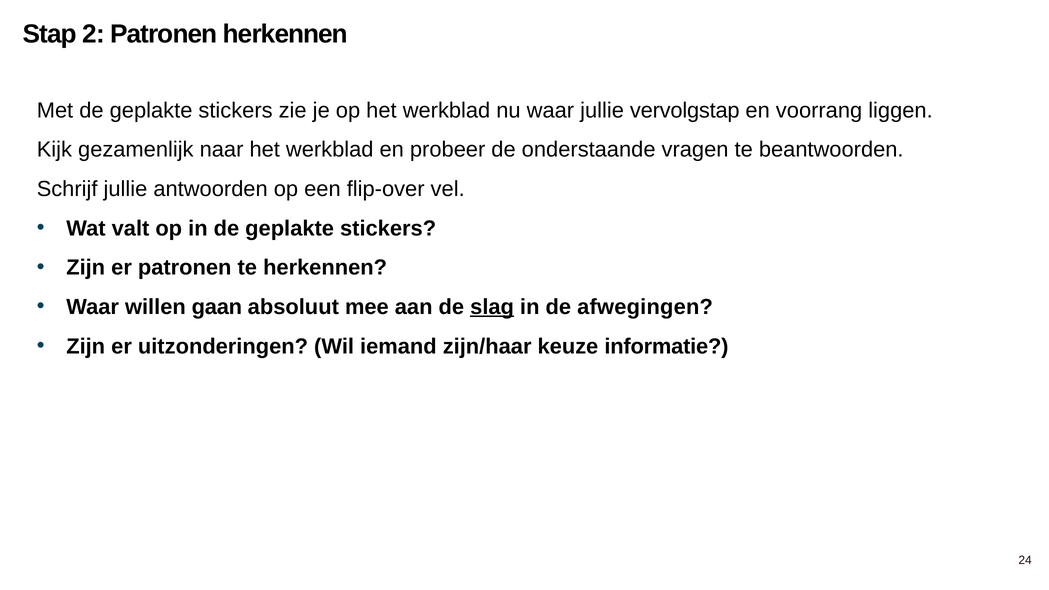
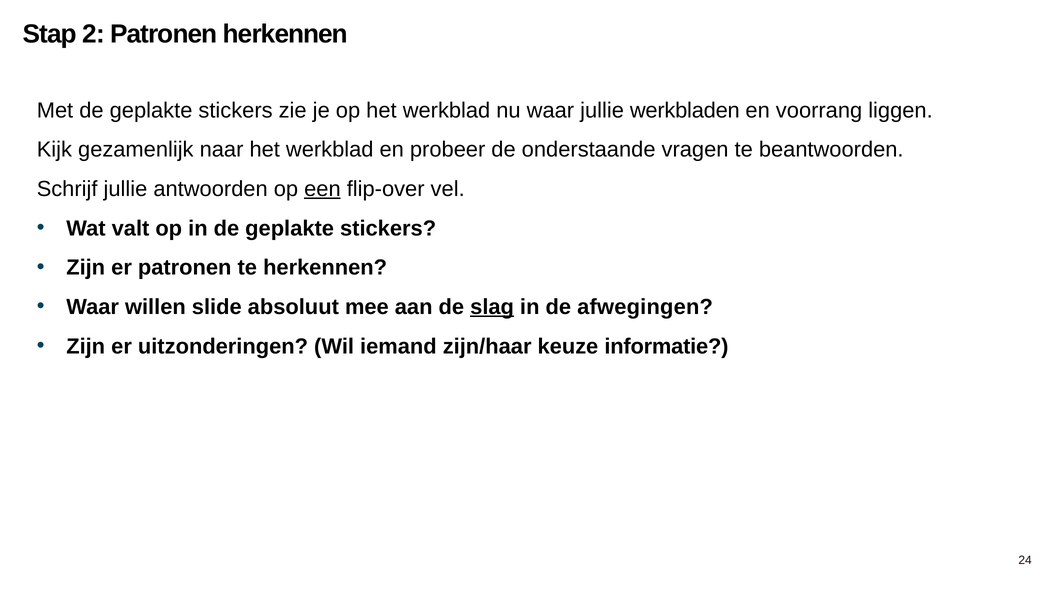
vervolgstap: vervolgstap -> werkbladen
een underline: none -> present
gaan: gaan -> slide
